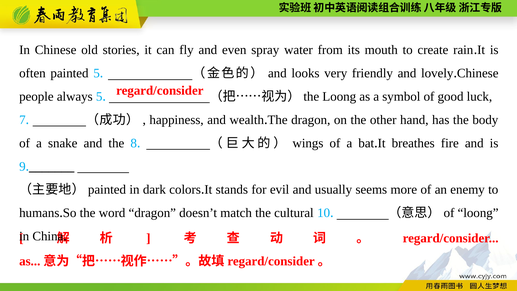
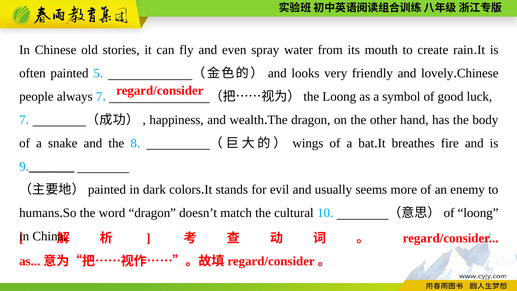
always 5: 5 -> 7
